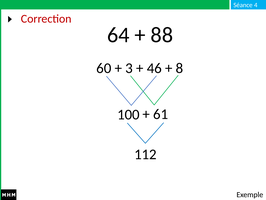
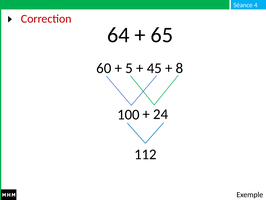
88: 88 -> 65
3: 3 -> 5
46: 46 -> 45
61: 61 -> 24
